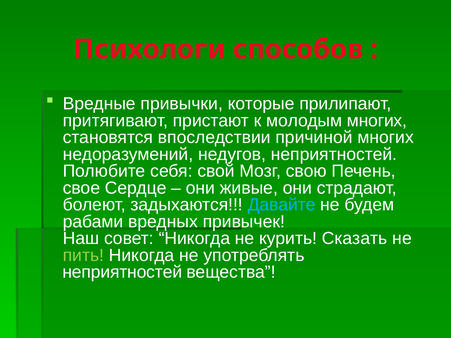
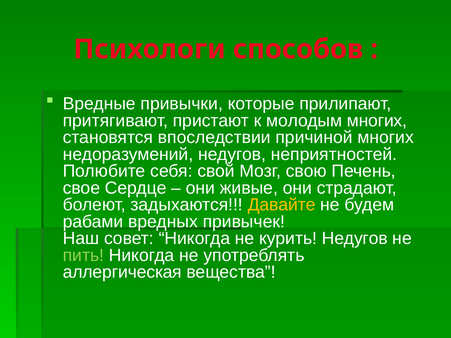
Давайте colour: light blue -> yellow
курить Сказать: Сказать -> Недугов
неприятностей at (122, 272): неприятностей -> аллергическая
